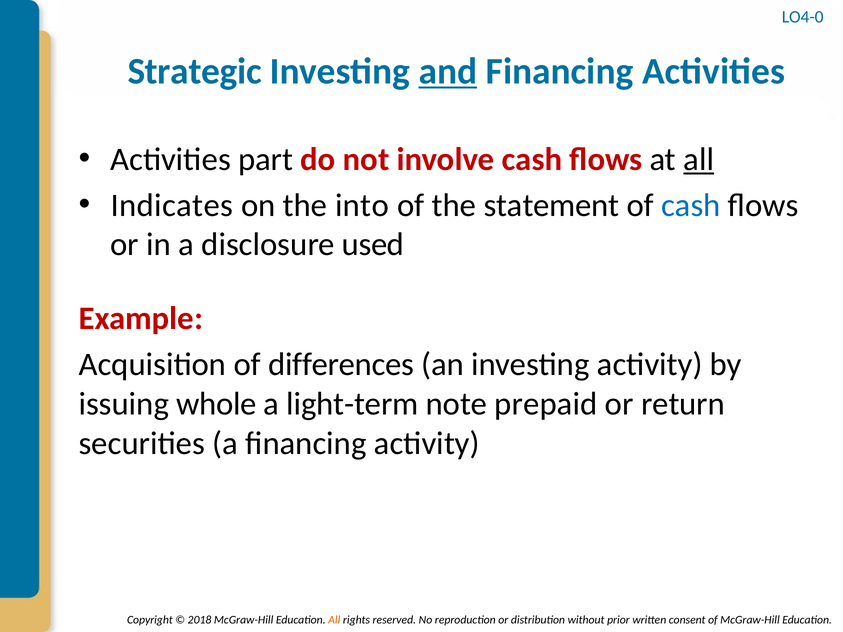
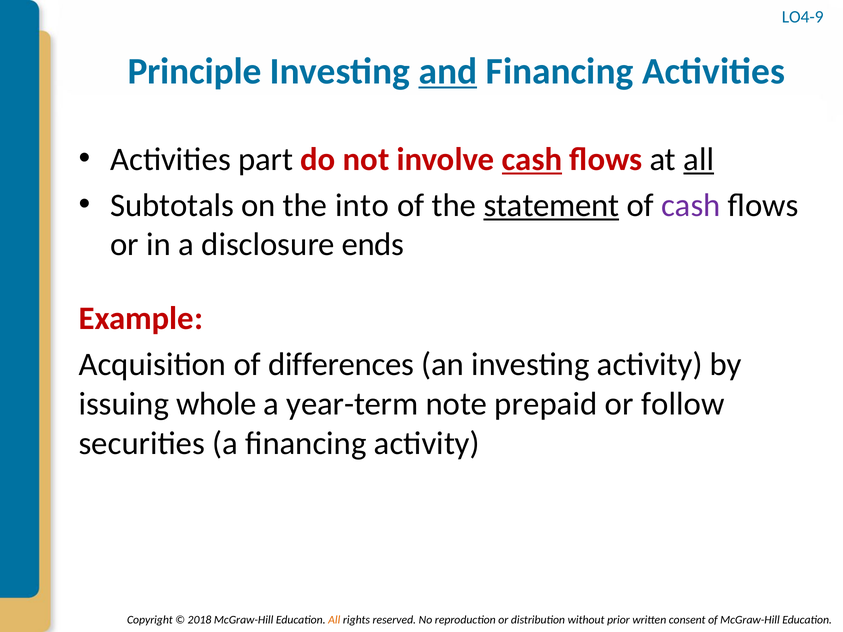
LO4-0: LO4-0 -> LO4-9
Strategic: Strategic -> Principle
cash at (532, 159) underline: none -> present
Indicates: Indicates -> Subtotals
statement underline: none -> present
cash at (691, 205) colour: blue -> purple
used: used -> ends
light-term: light-term -> year-term
return: return -> follow
